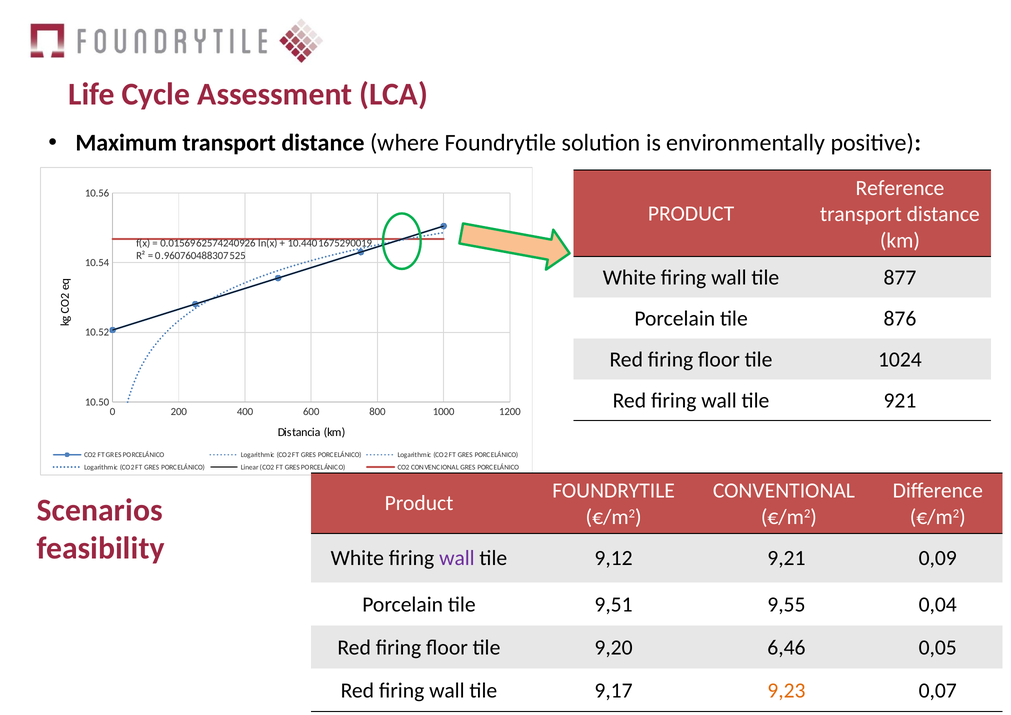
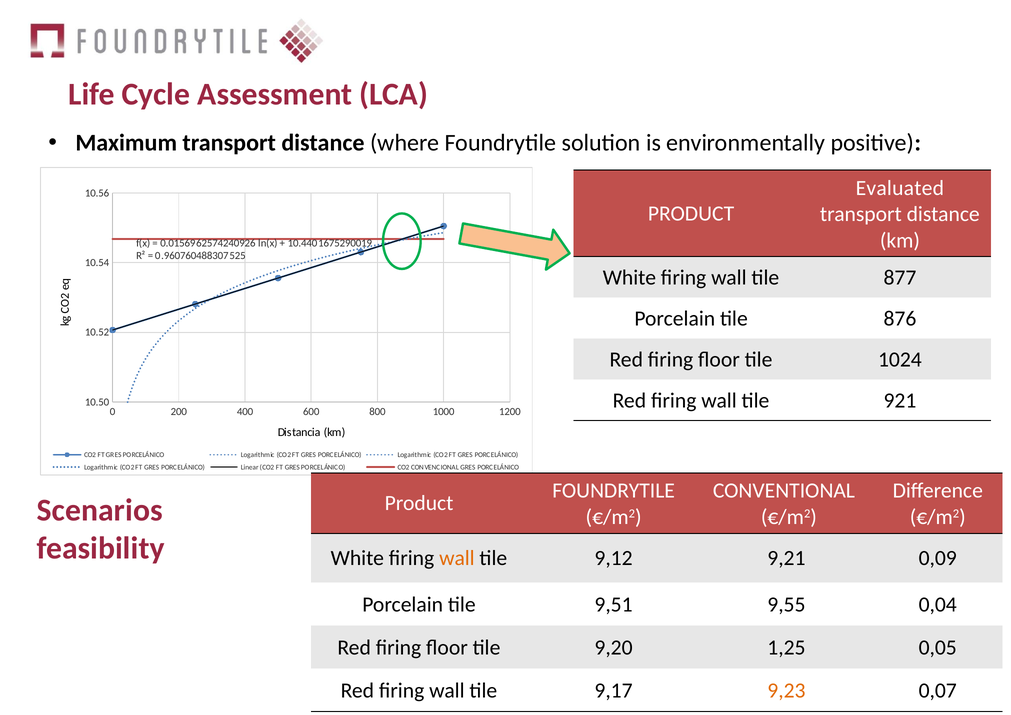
Reference: Reference -> Evaluated
wall at (457, 558) colour: purple -> orange
6,46: 6,46 -> 1,25
